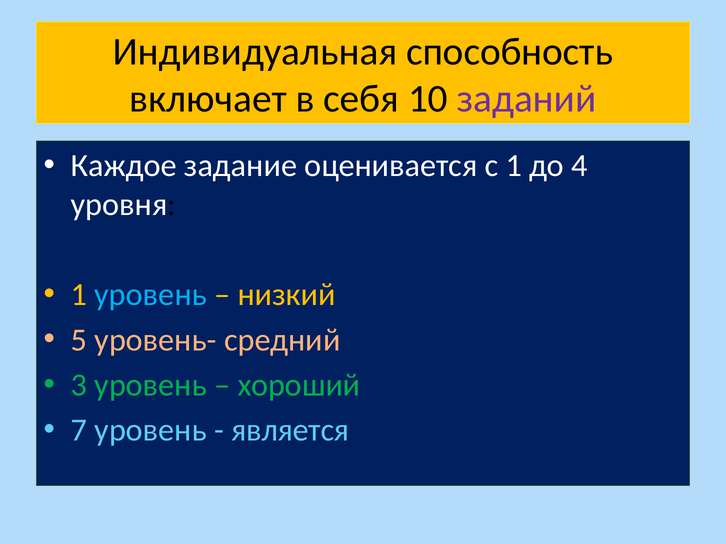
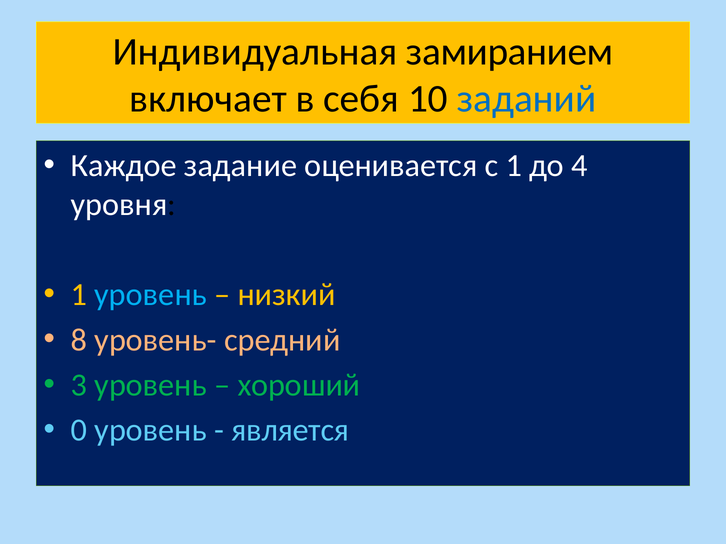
способность: способность -> замиранием
заданий colour: purple -> blue
5: 5 -> 8
7: 7 -> 0
